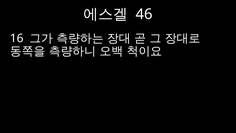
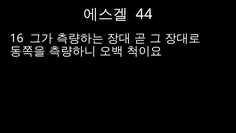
46: 46 -> 44
